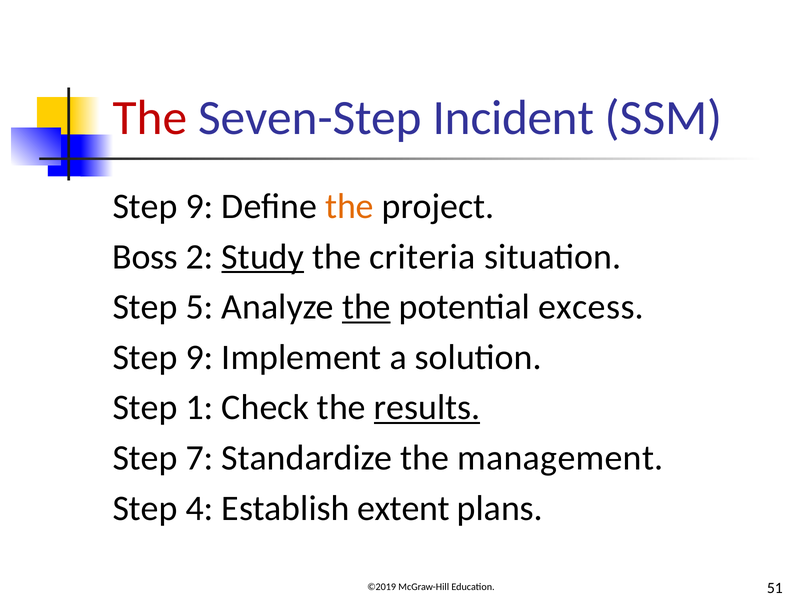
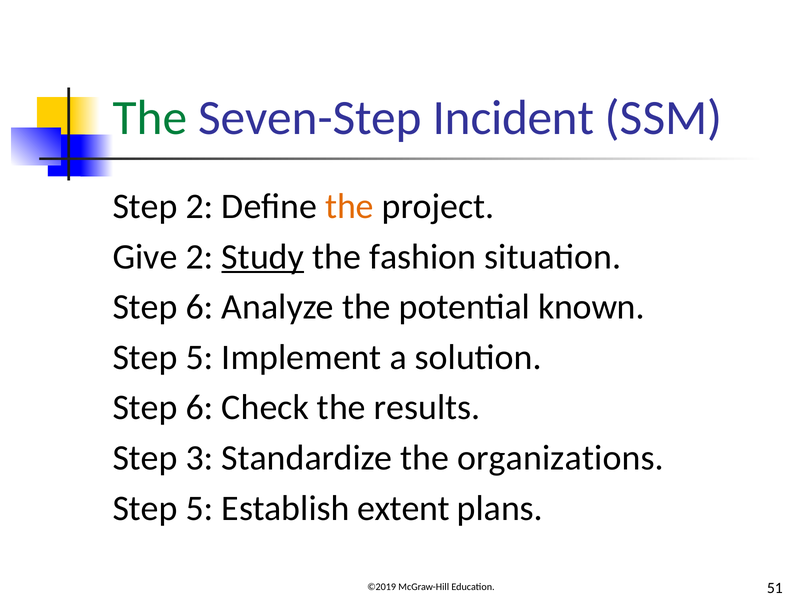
The at (150, 118) colour: red -> green
9 at (199, 206): 9 -> 2
Boss: Boss -> Give
criteria: criteria -> fashion
5 at (199, 307): 5 -> 6
the at (366, 307) underline: present -> none
excess: excess -> known
9 at (199, 357): 9 -> 5
1 at (199, 408): 1 -> 6
results underline: present -> none
7: 7 -> 3
management: management -> organizations
4 at (199, 508): 4 -> 5
